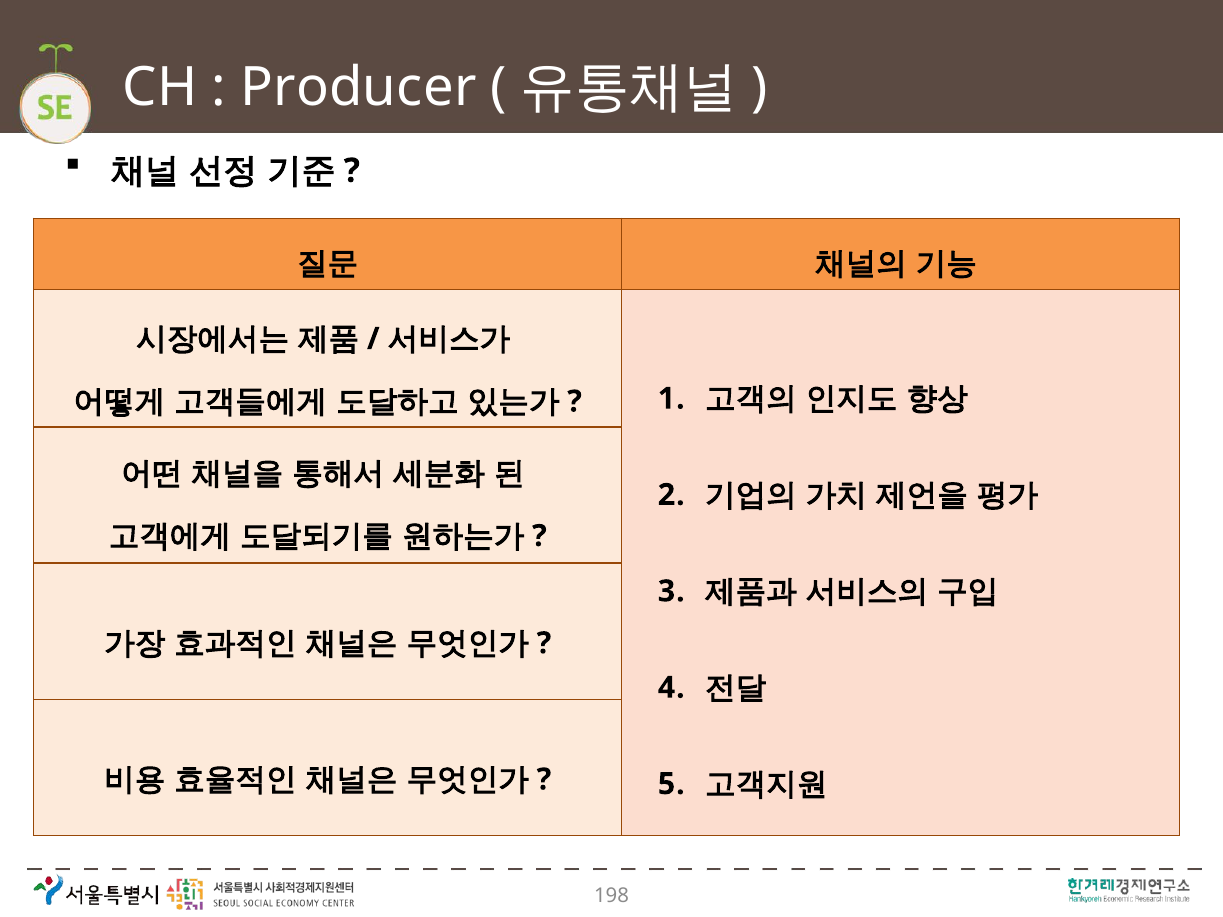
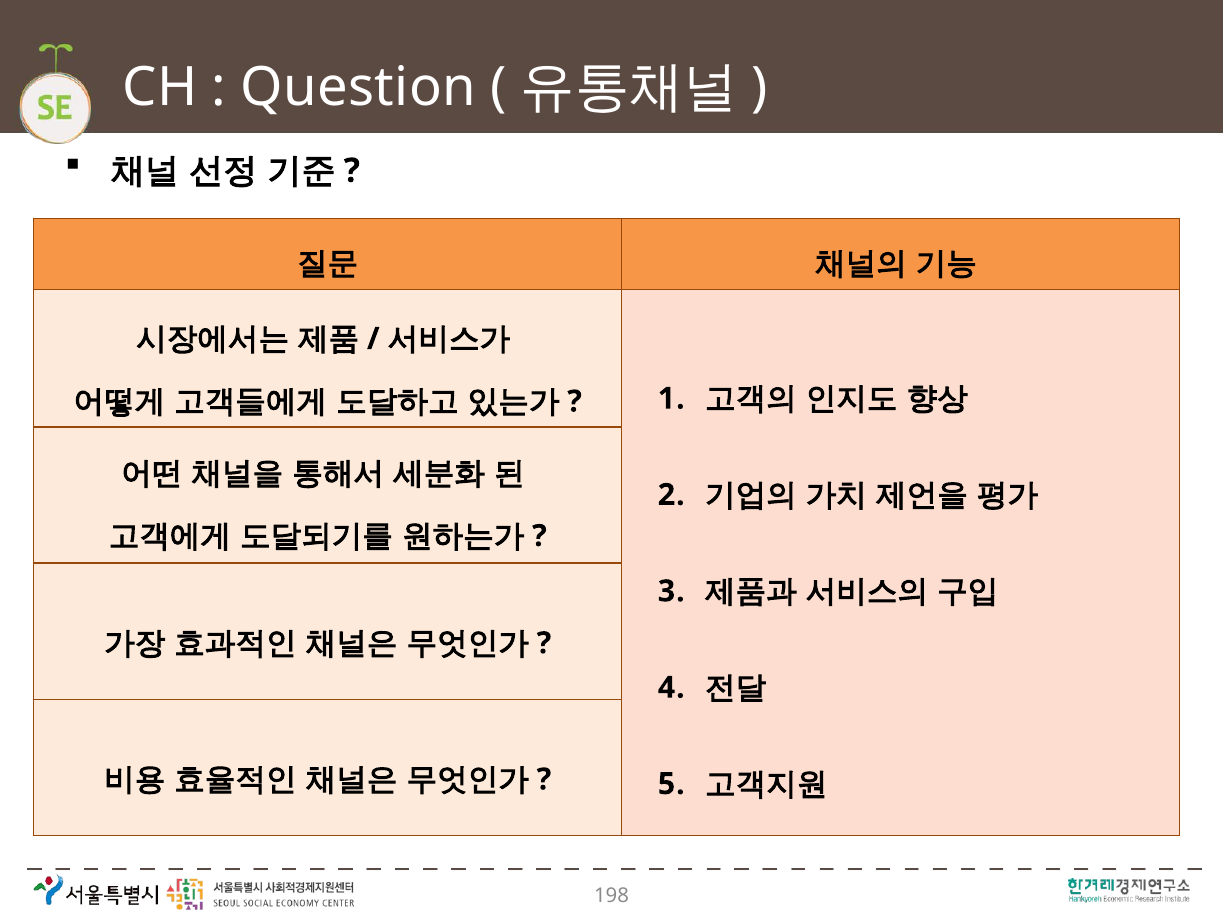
Producer: Producer -> Question
